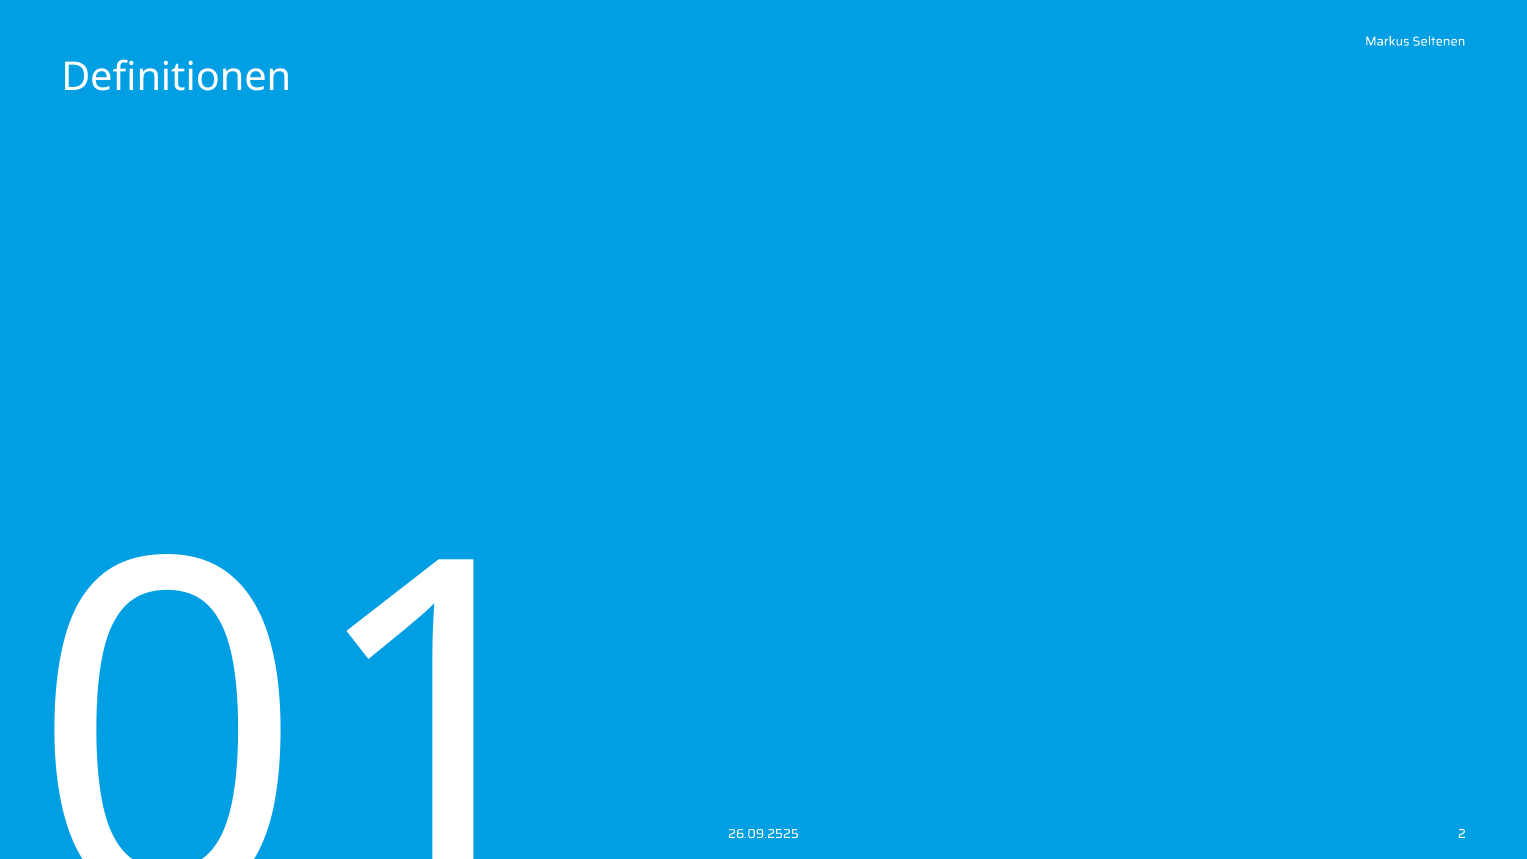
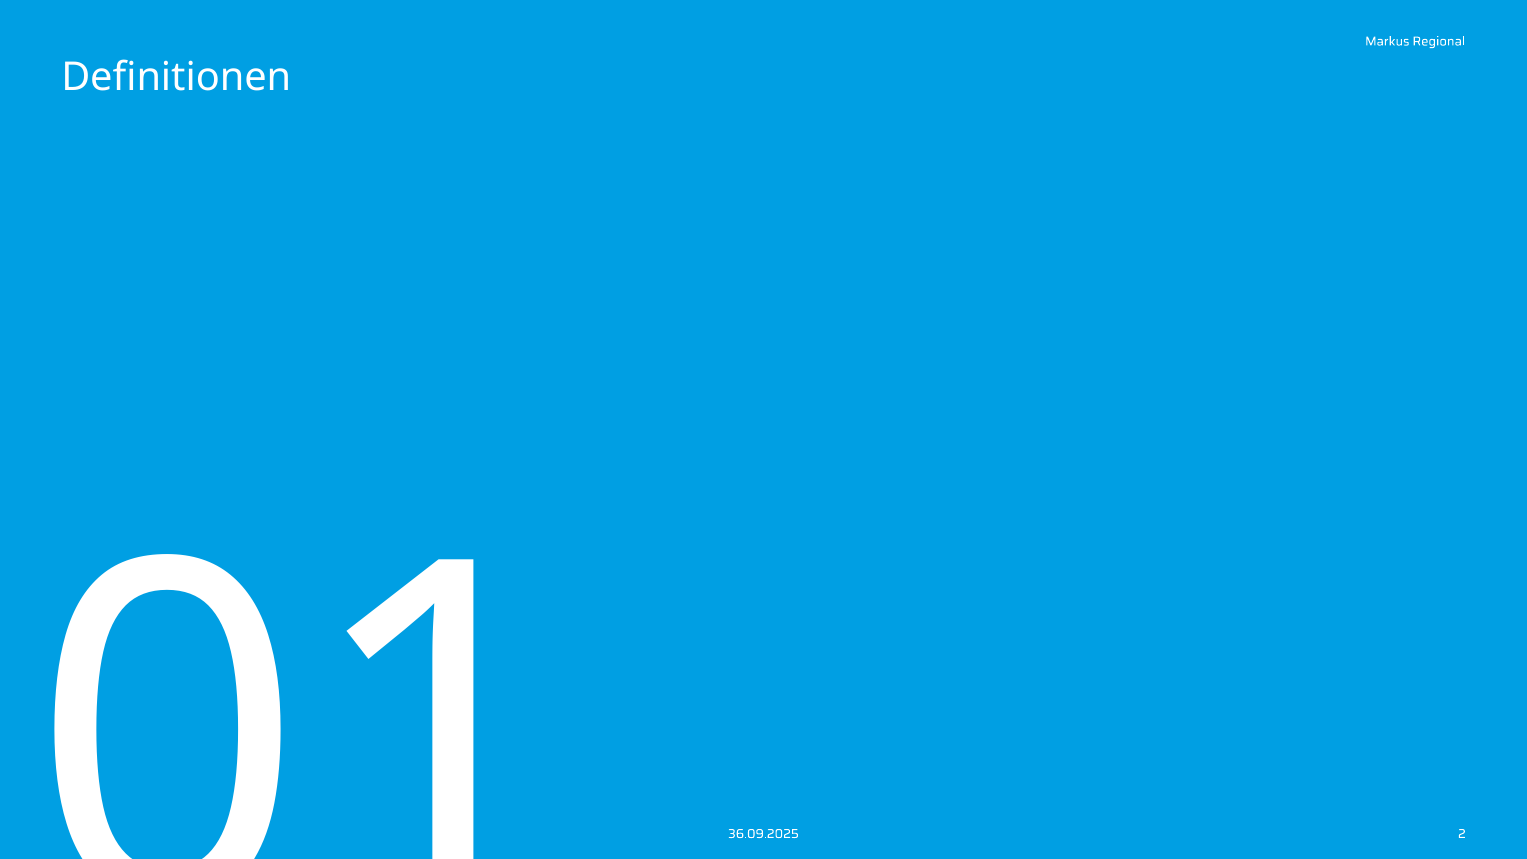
Seltenen: Seltenen -> Regional
26.09.2525: 26.09.2525 -> 36.09.2025
